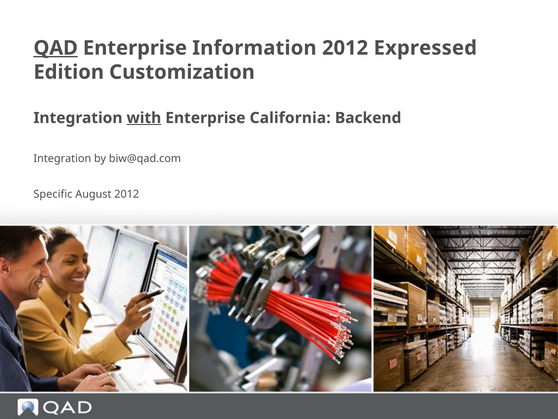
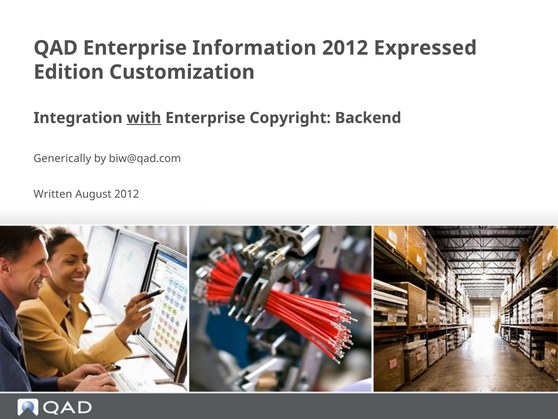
QAD underline: present -> none
California: California -> Copyright
Integration at (62, 158): Integration -> Generically
Specific: Specific -> Written
